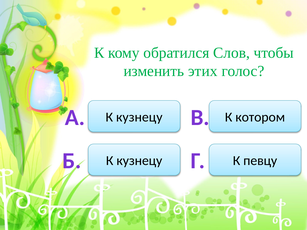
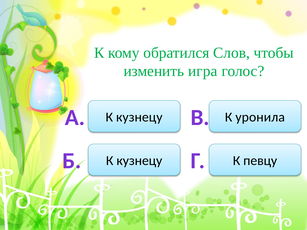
этих: этих -> игра
котором: котором -> уронила
